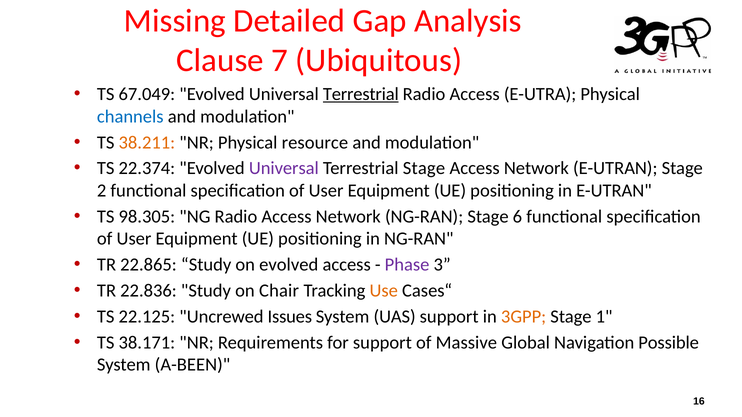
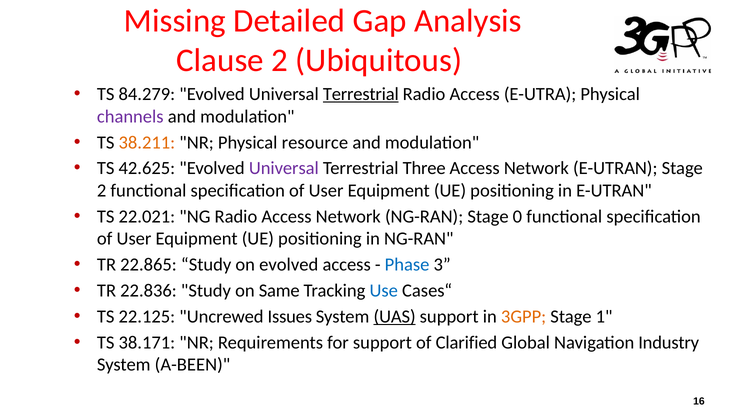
Clause 7: 7 -> 2
67.049: 67.049 -> 84.279
channels colour: blue -> purple
22.374: 22.374 -> 42.625
Terrestrial Stage: Stage -> Three
98.305: 98.305 -> 22.021
6: 6 -> 0
Phase colour: purple -> blue
Chair: Chair -> Same
Use colour: orange -> blue
UAS underline: none -> present
Massive: Massive -> Clarified
Possible: Possible -> Industry
